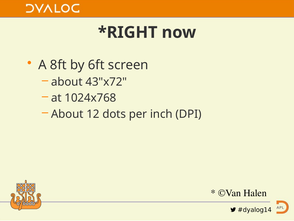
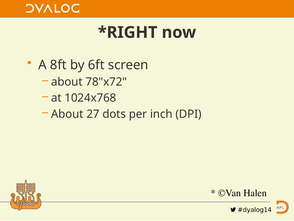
43"x72: 43"x72 -> 78"x72
12: 12 -> 27
